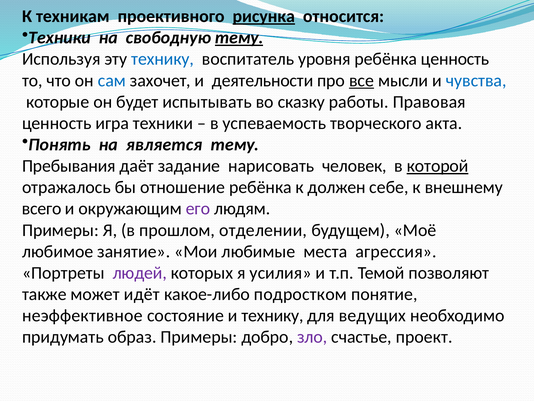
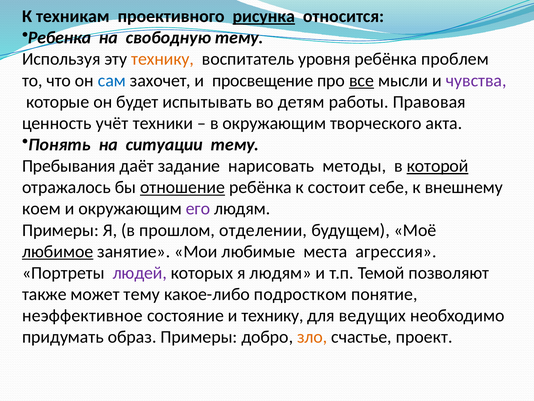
Техники at (59, 38): Техники -> Ребенка
тему at (239, 38) underline: present -> none
технику at (163, 59) colour: blue -> orange
ребёнка ценность: ценность -> проблем
деятельности: деятельности -> просвещение
чувства colour: blue -> purple
сказку: сказку -> детям
игра: игра -> учёт
в успеваемость: успеваемость -> окружающим
является: является -> ситуации
человек: человек -> методы
отношение underline: none -> present
должен: должен -> состоит
всего: всего -> коем
любимое underline: none -> present
я усилия: усилия -> людям
может идёт: идёт -> тему
зло colour: purple -> orange
